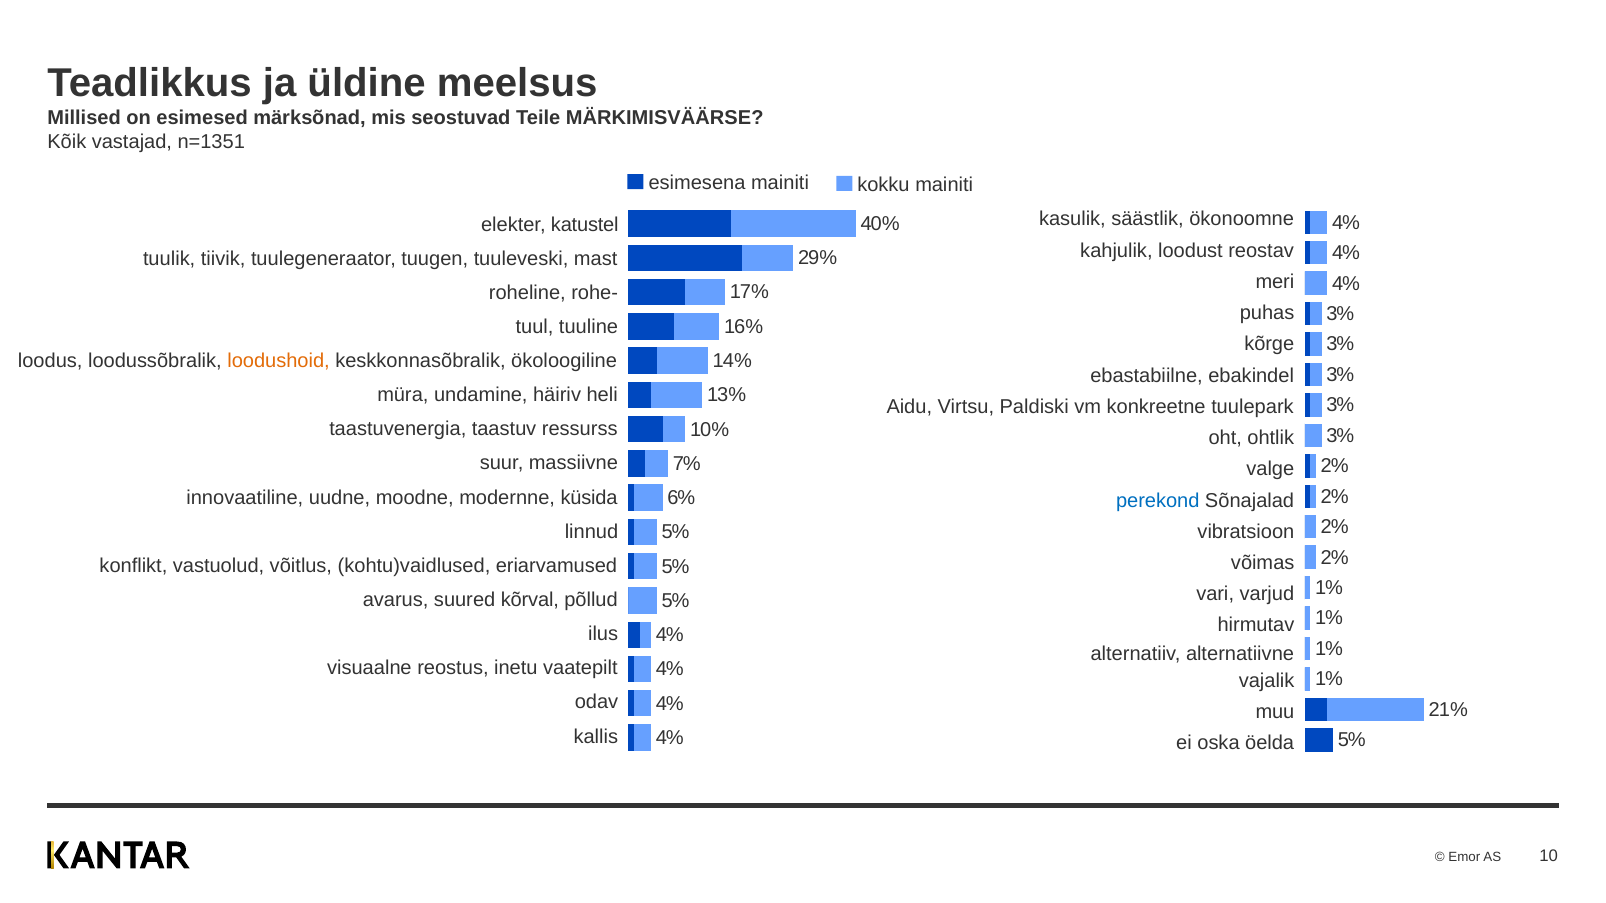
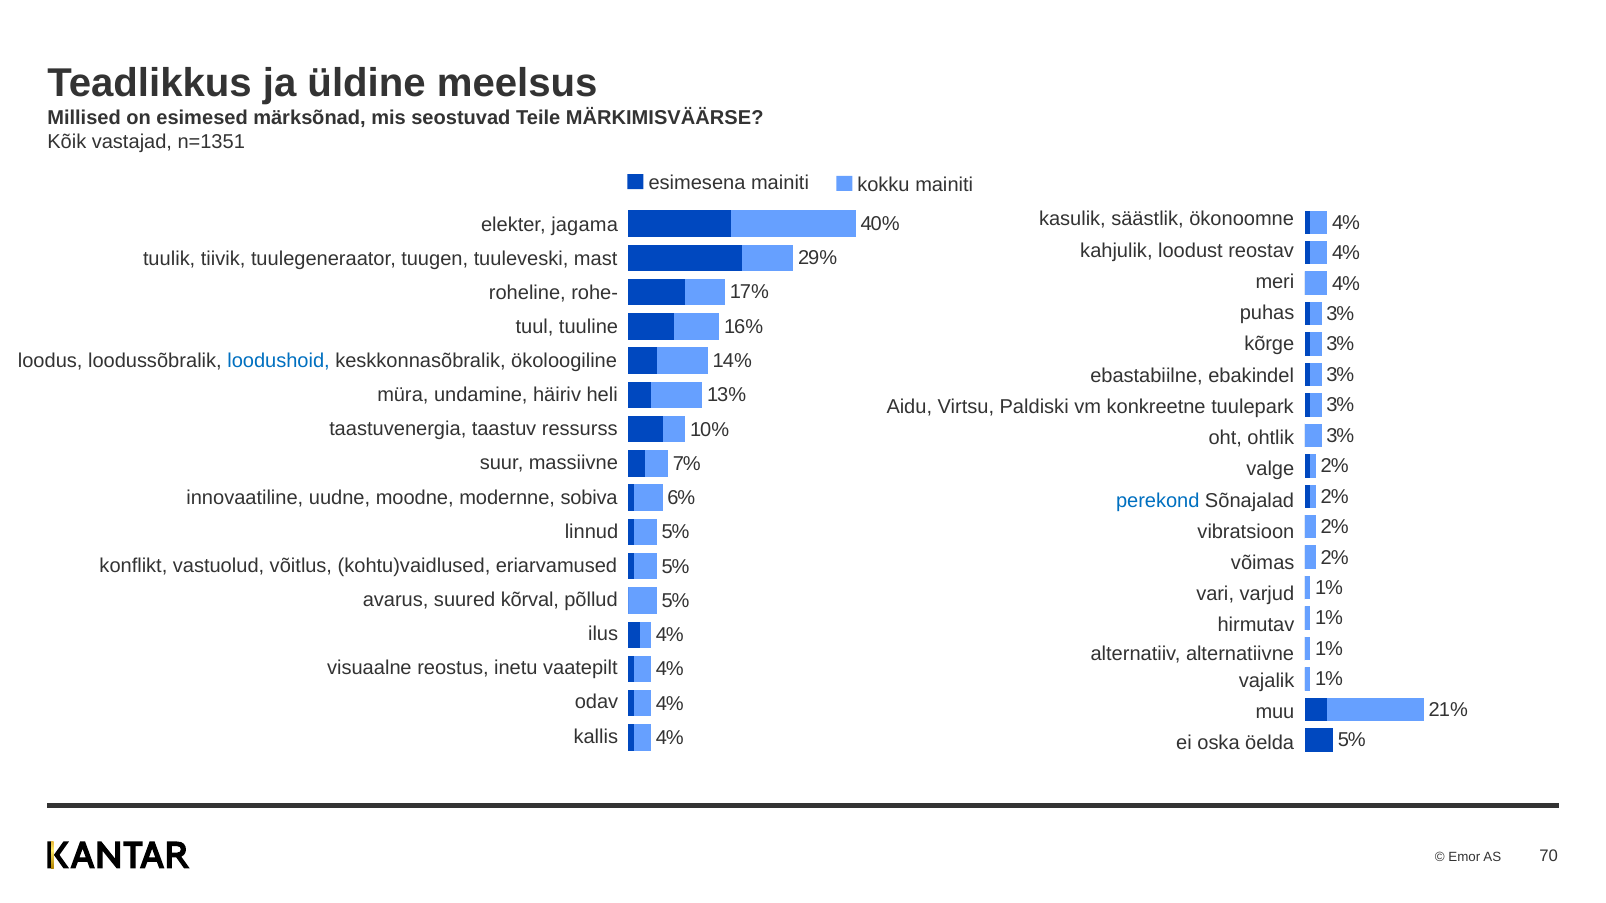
katustel: katustel -> jagama
loodushoid colour: orange -> blue
küsida: küsida -> sobiva
10: 10 -> 70
